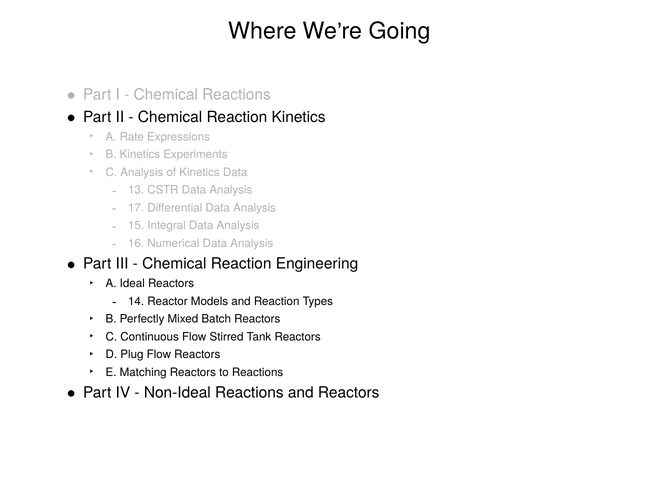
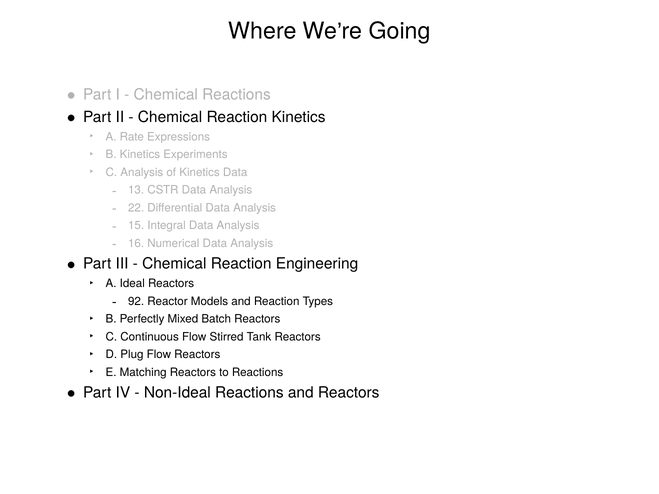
17: 17 -> 22
14: 14 -> 92
